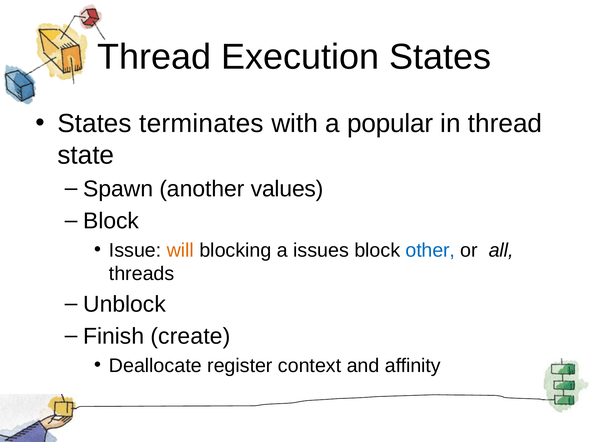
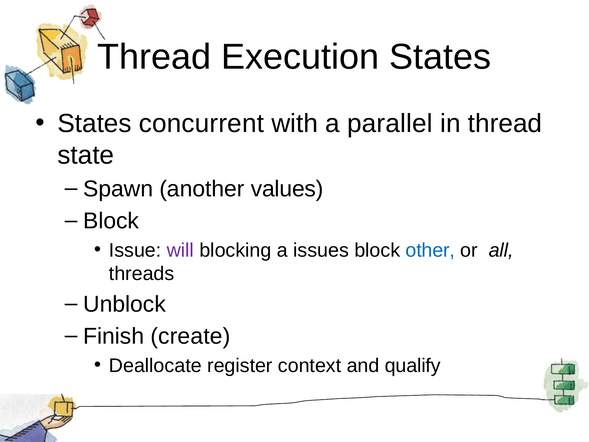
terminates: terminates -> concurrent
popular: popular -> parallel
will colour: orange -> purple
affinity: affinity -> qualify
